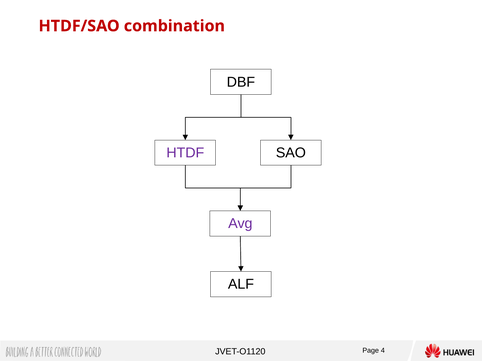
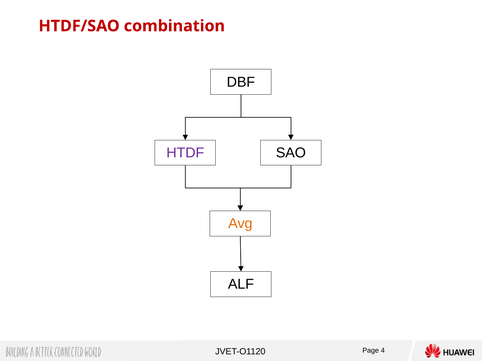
Avg colour: purple -> orange
